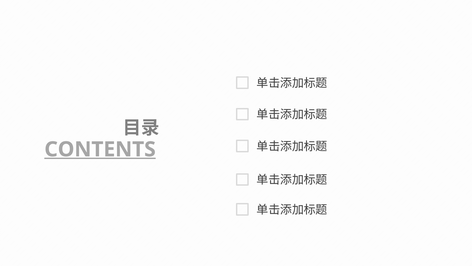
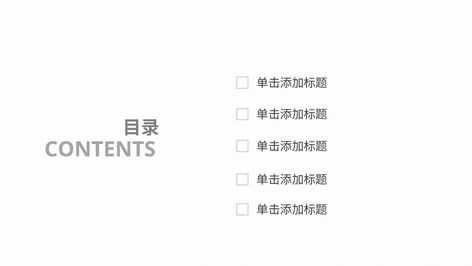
CONTENTS underline: present -> none
